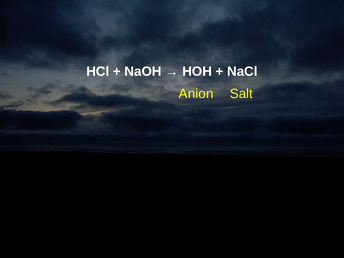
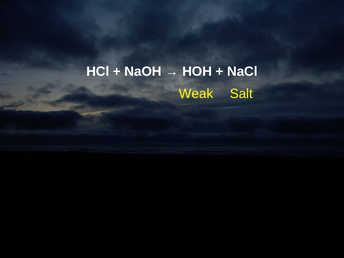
Anion: Anion -> Weak
